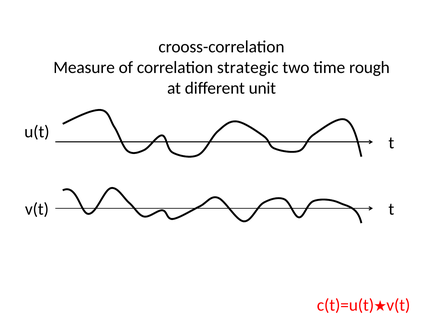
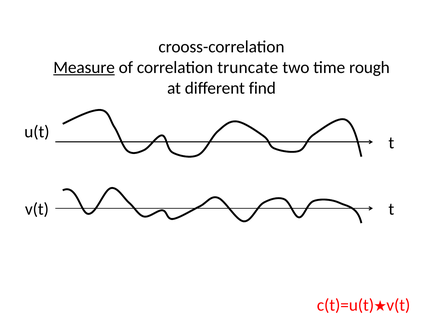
Measure underline: none -> present
strategic: strategic -> truncate
unit: unit -> find
